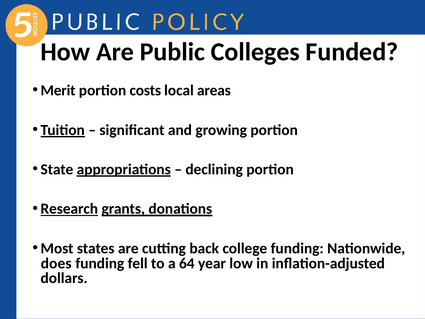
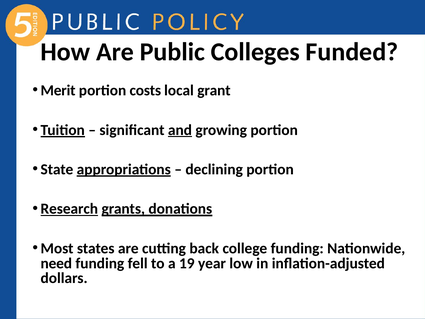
areas: areas -> grant
and underline: none -> present
does: does -> need
64: 64 -> 19
